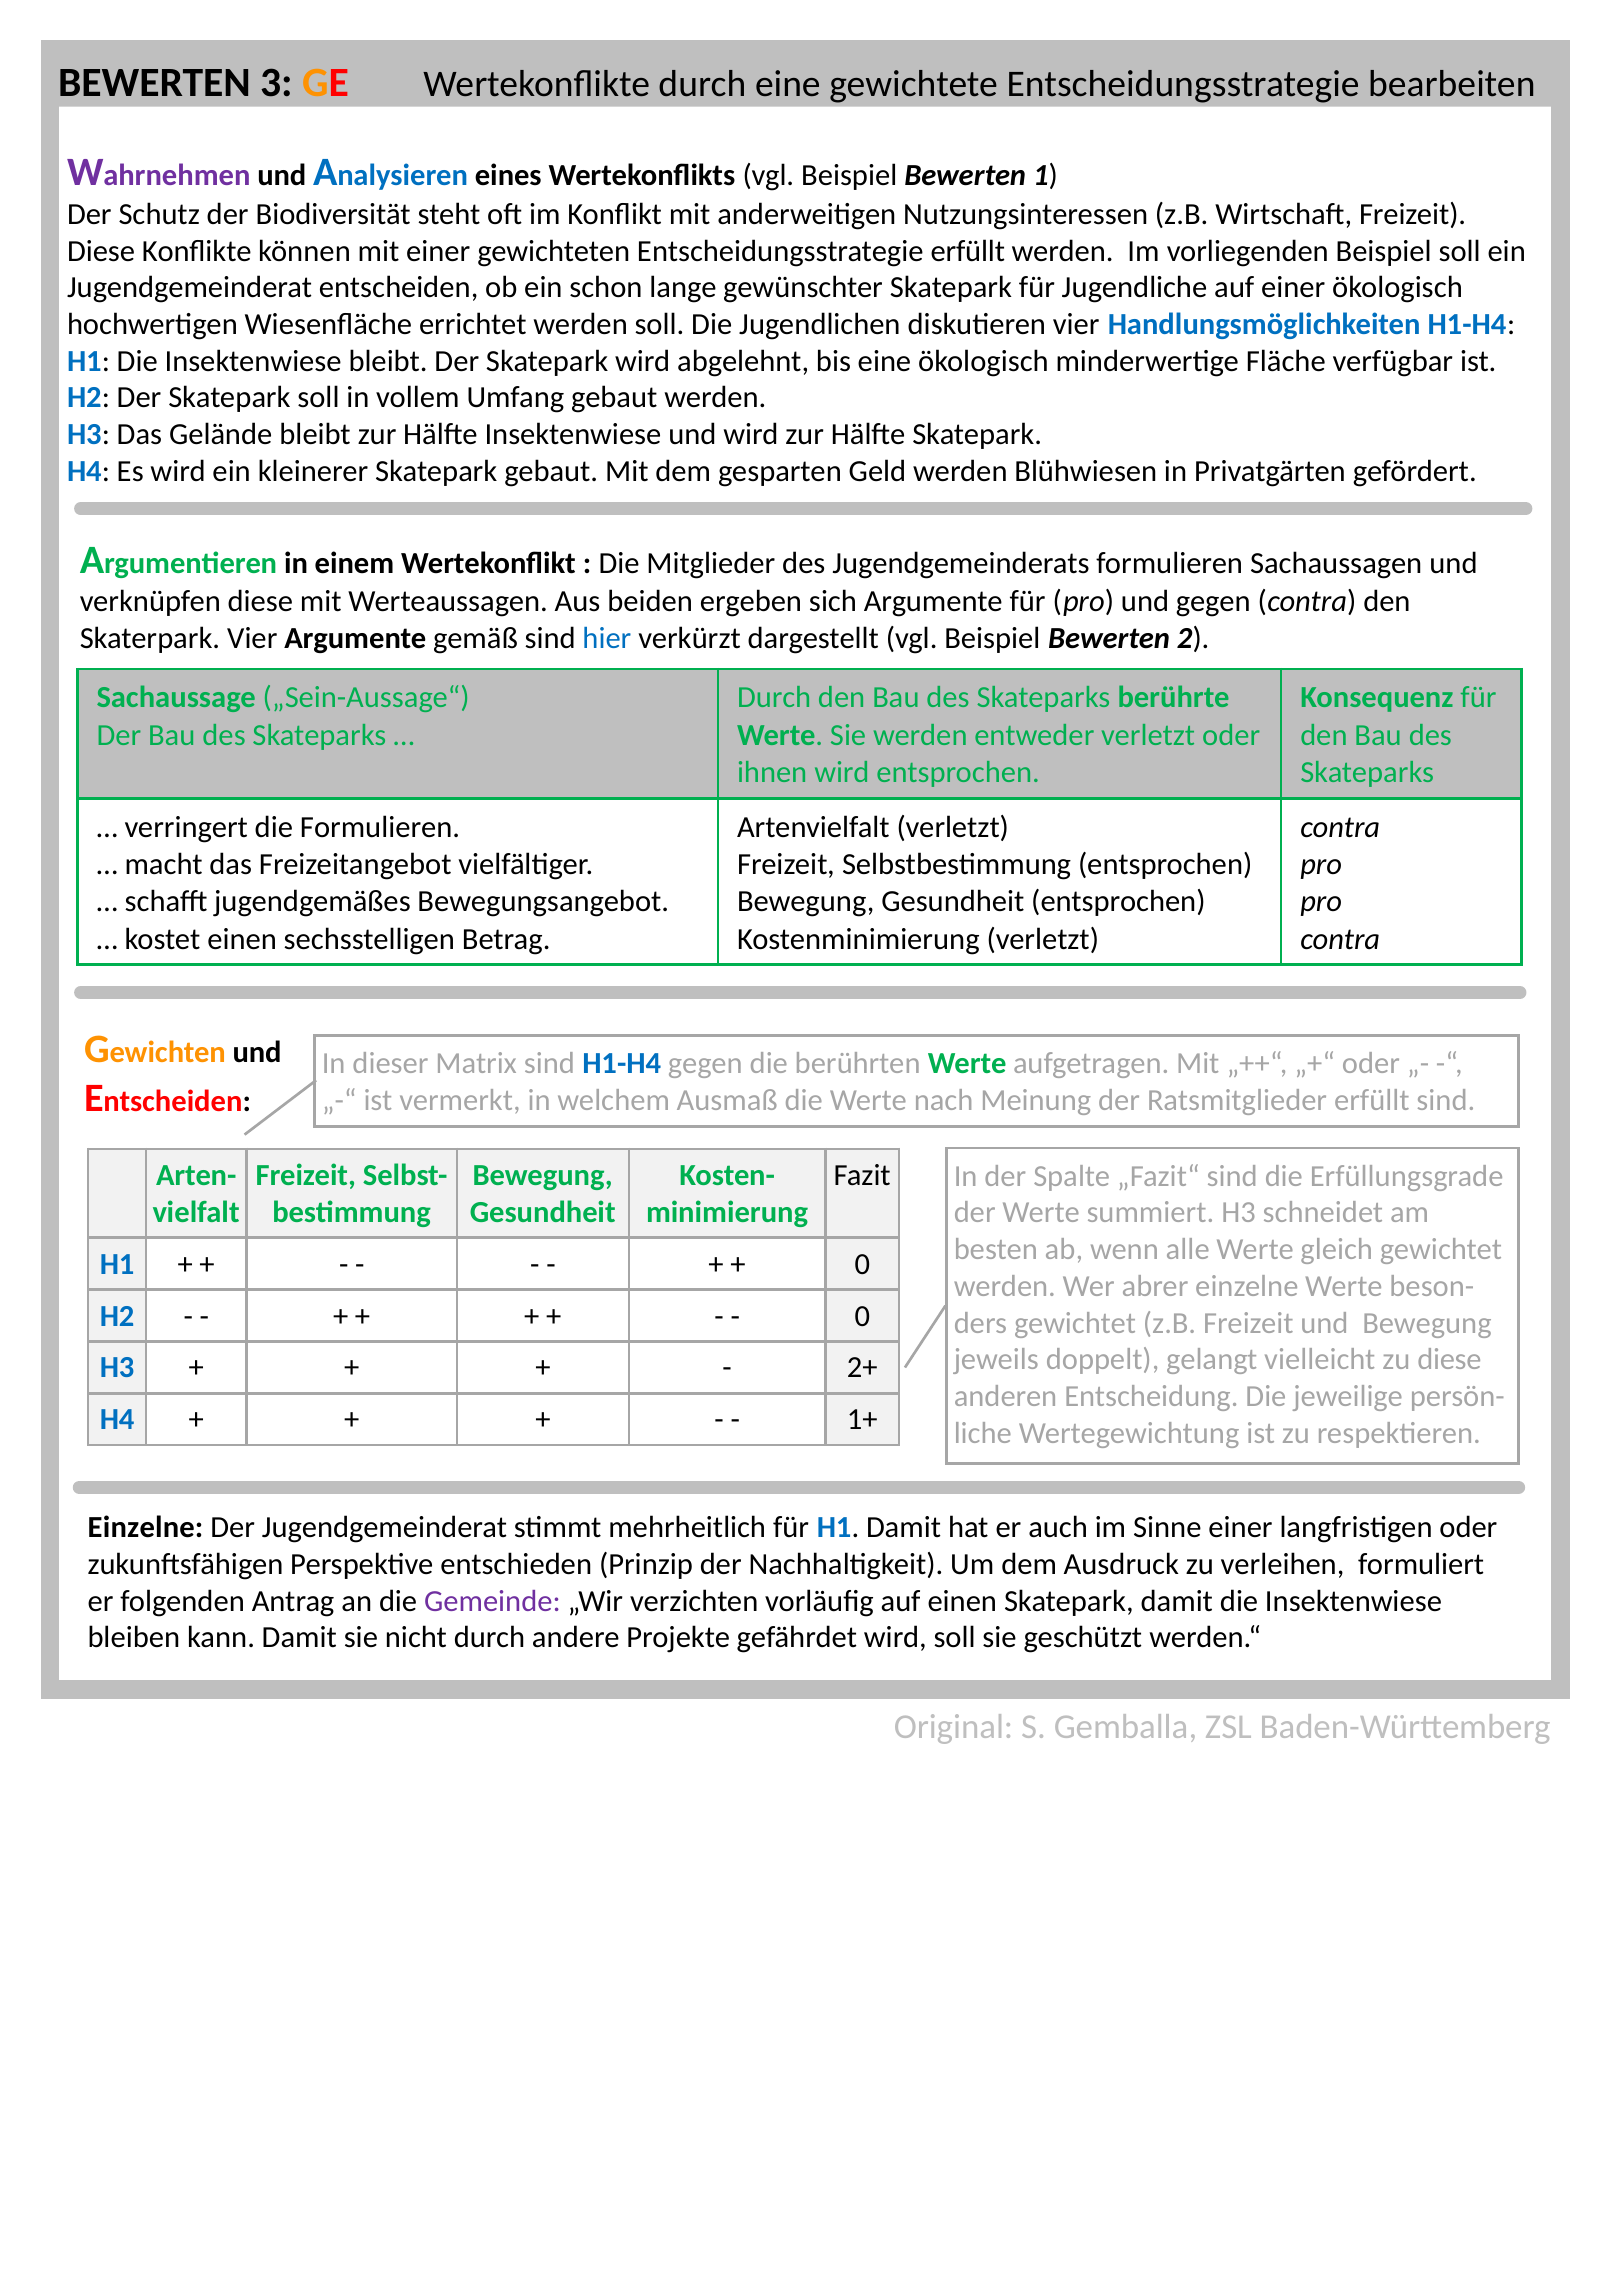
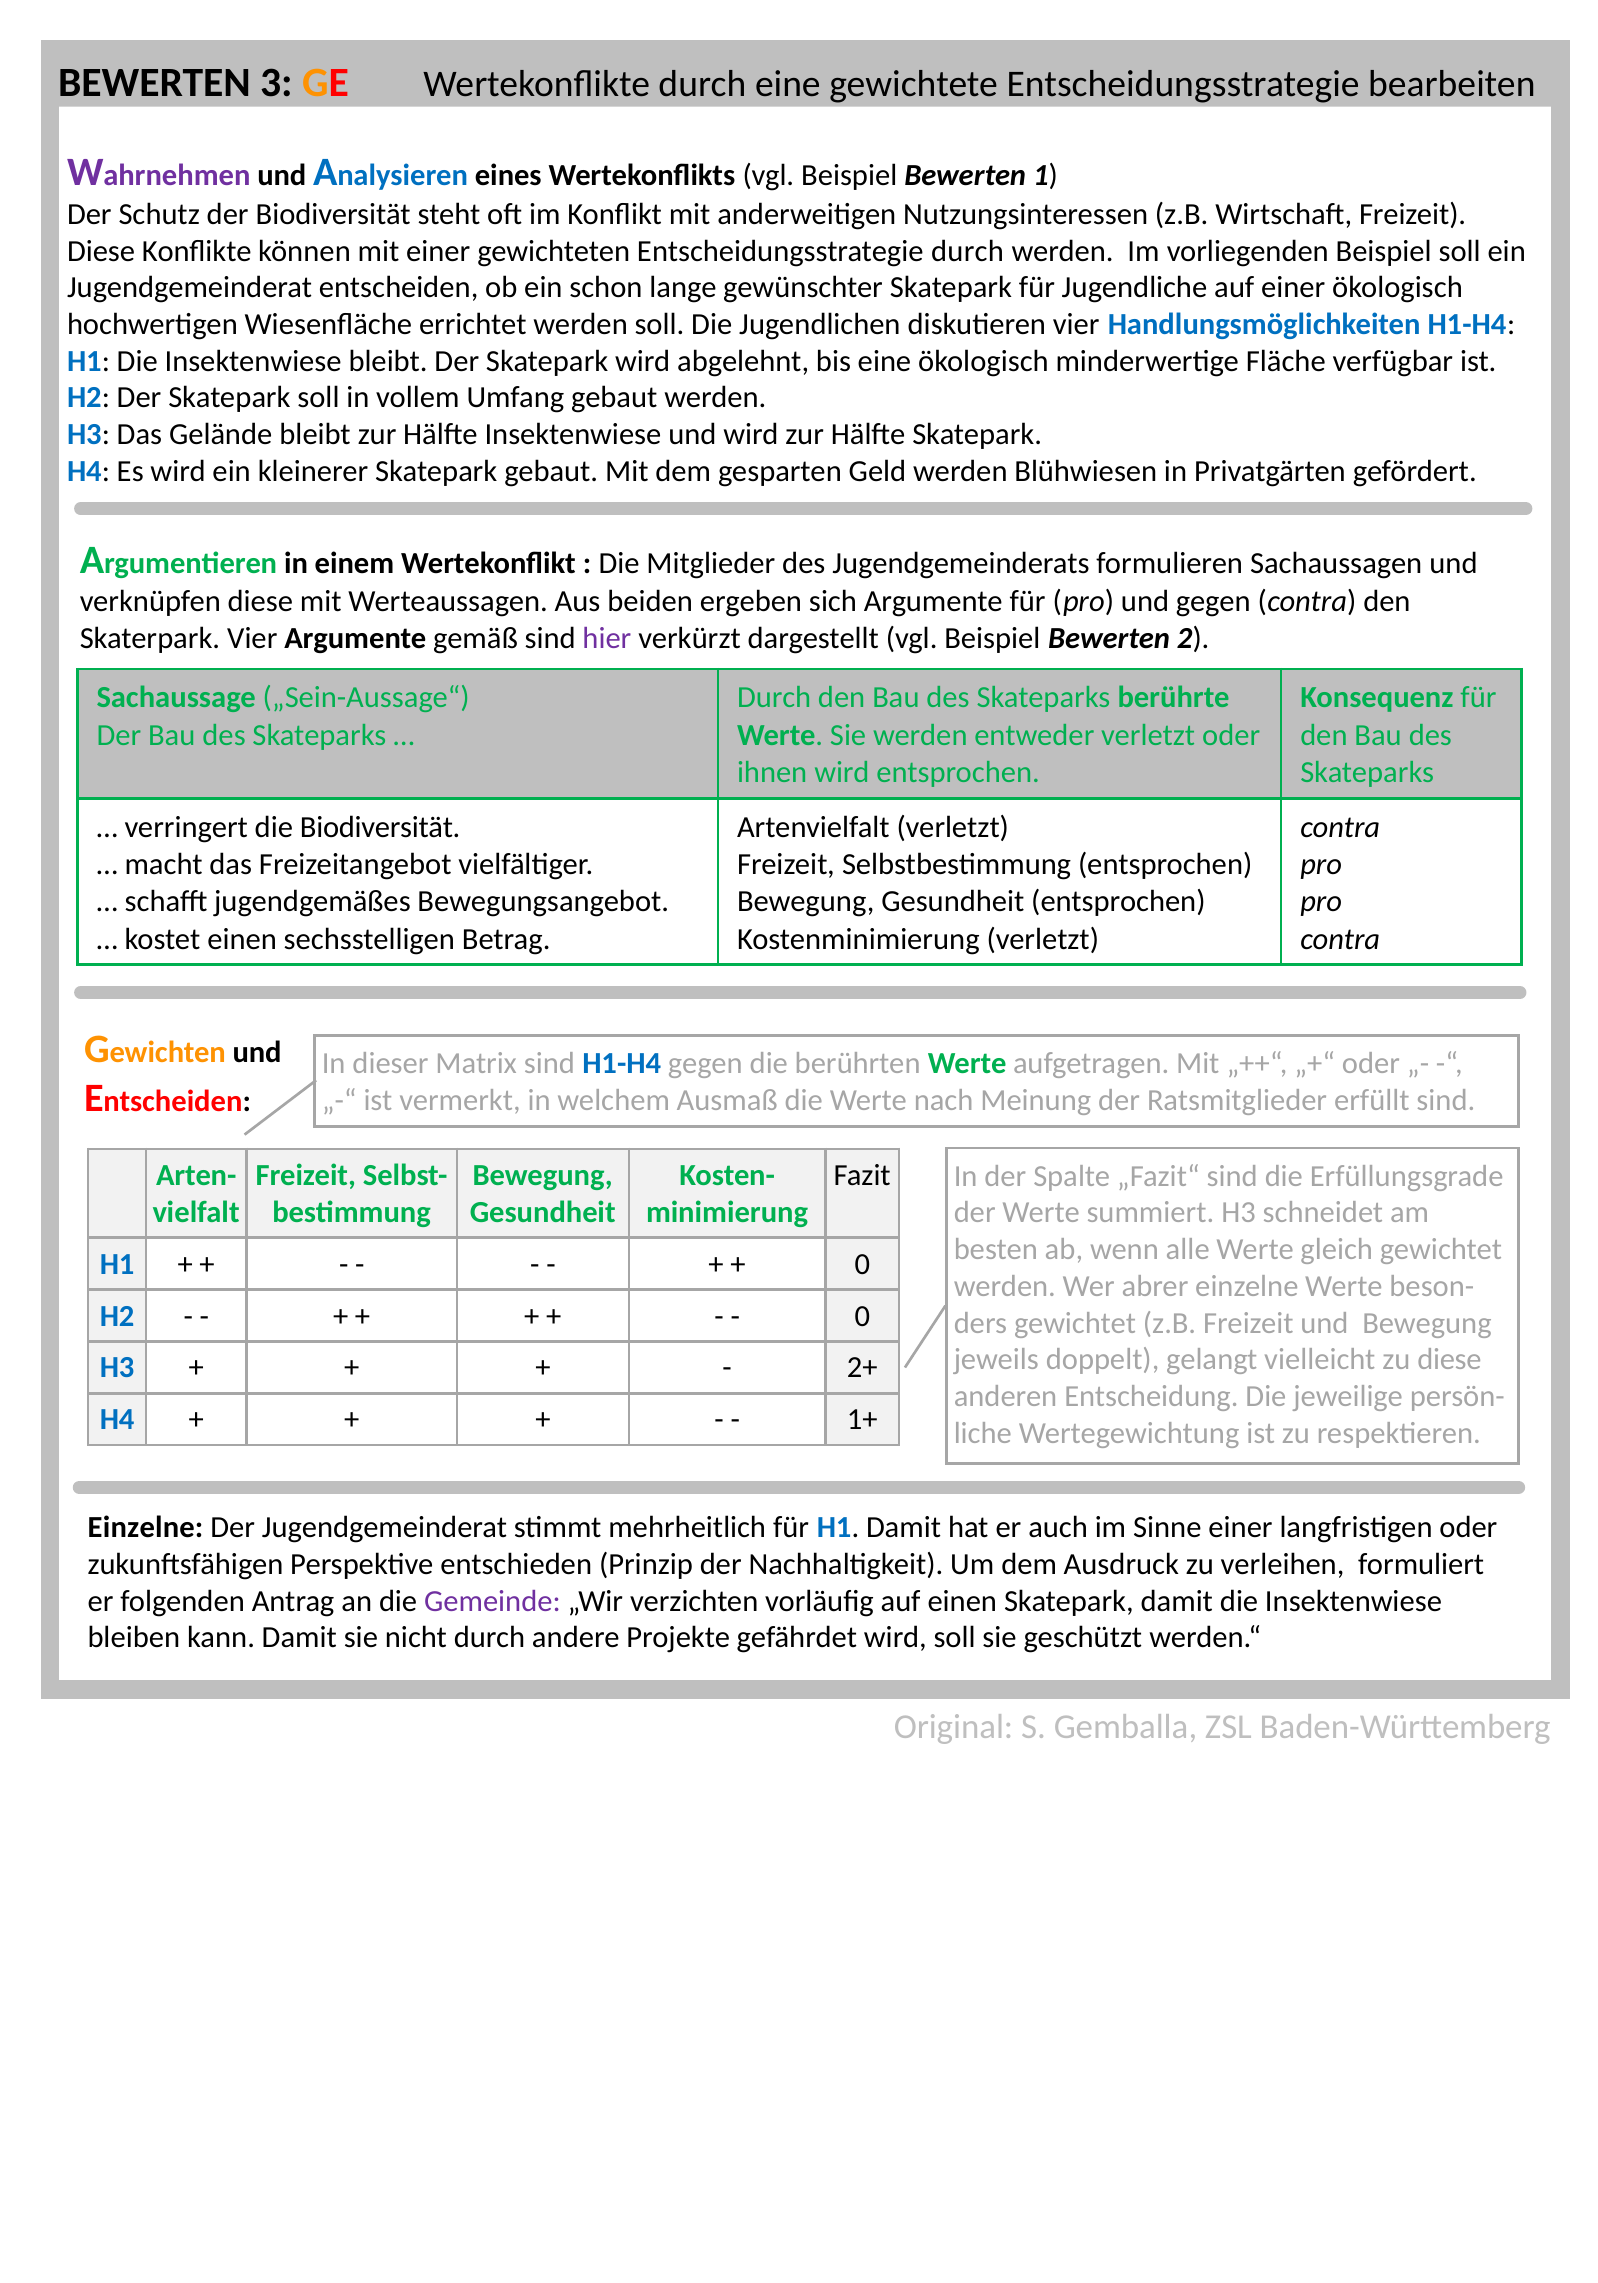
Entscheidungsstrategie erfüllt: erfüllt -> durch
hier colour: blue -> purple
die Formulieren: Formulieren -> Biodiversität
